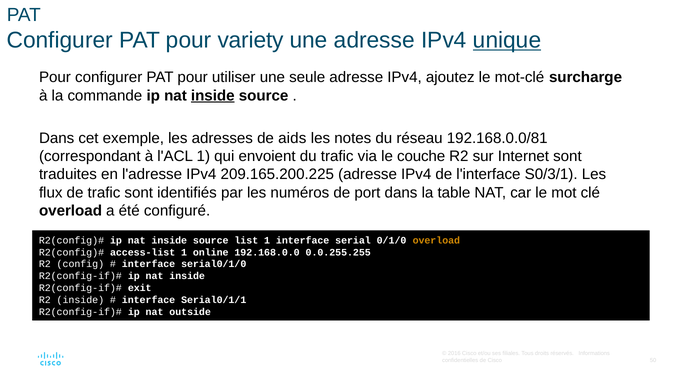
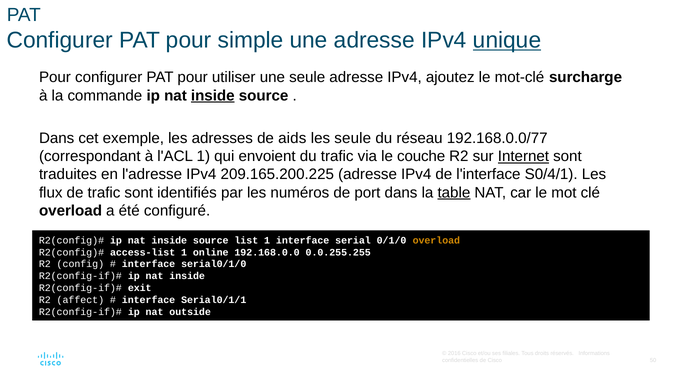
variety: variety -> simple
les notes: notes -> seule
192.168.0.0/81: 192.168.0.0/81 -> 192.168.0.0/77
Internet underline: none -> present
S0/3/1: S0/3/1 -> S0/4/1
table underline: none -> present
R2 inside: inside -> affect
